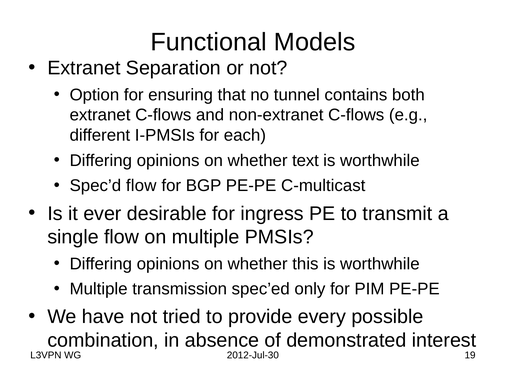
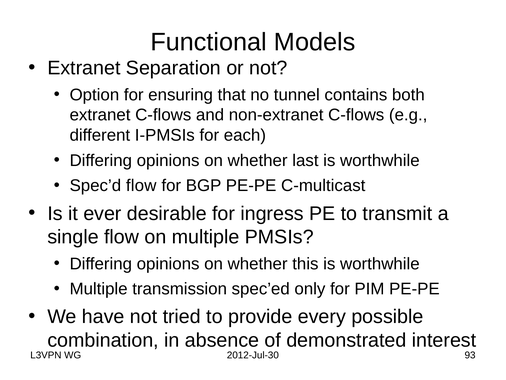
text: text -> last
19: 19 -> 93
